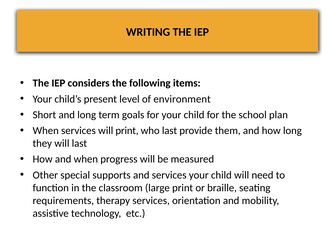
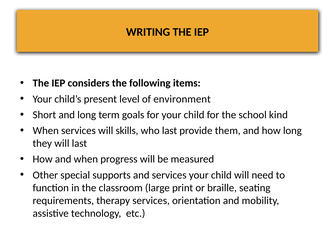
plan: plan -> kind
will print: print -> skills
